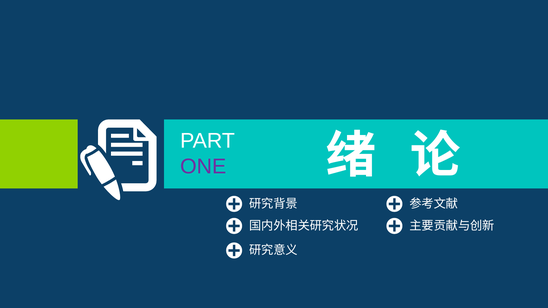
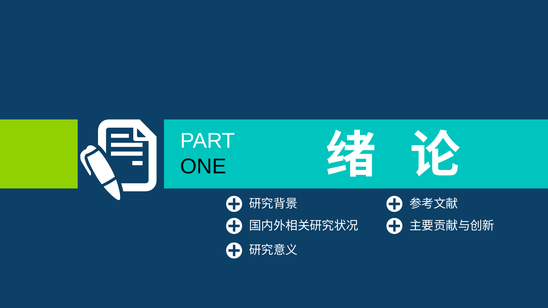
ONE colour: purple -> black
